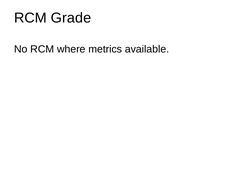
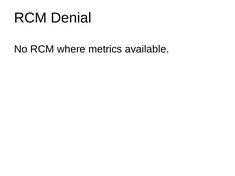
Grade: Grade -> Denial
